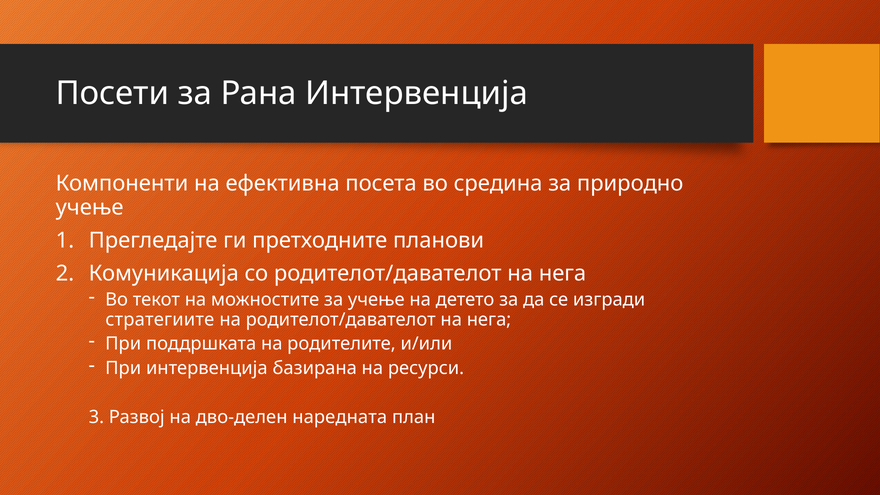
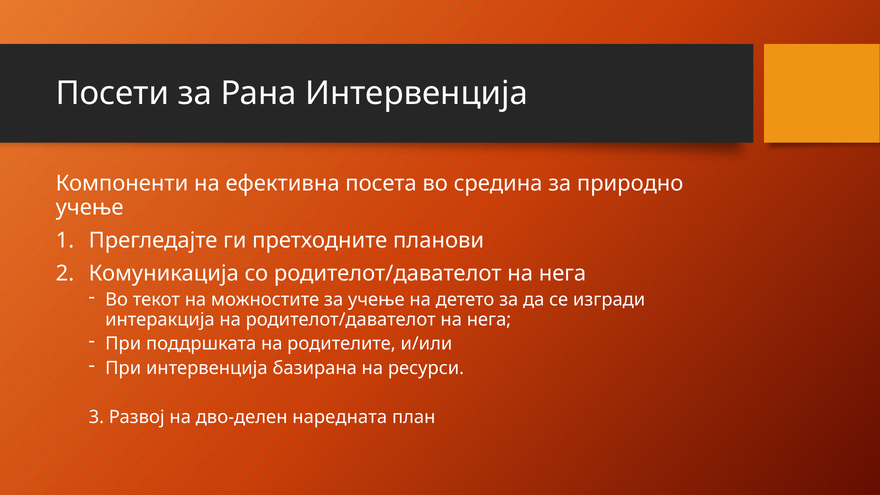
стратегиите: стратегиите -> интеракција
